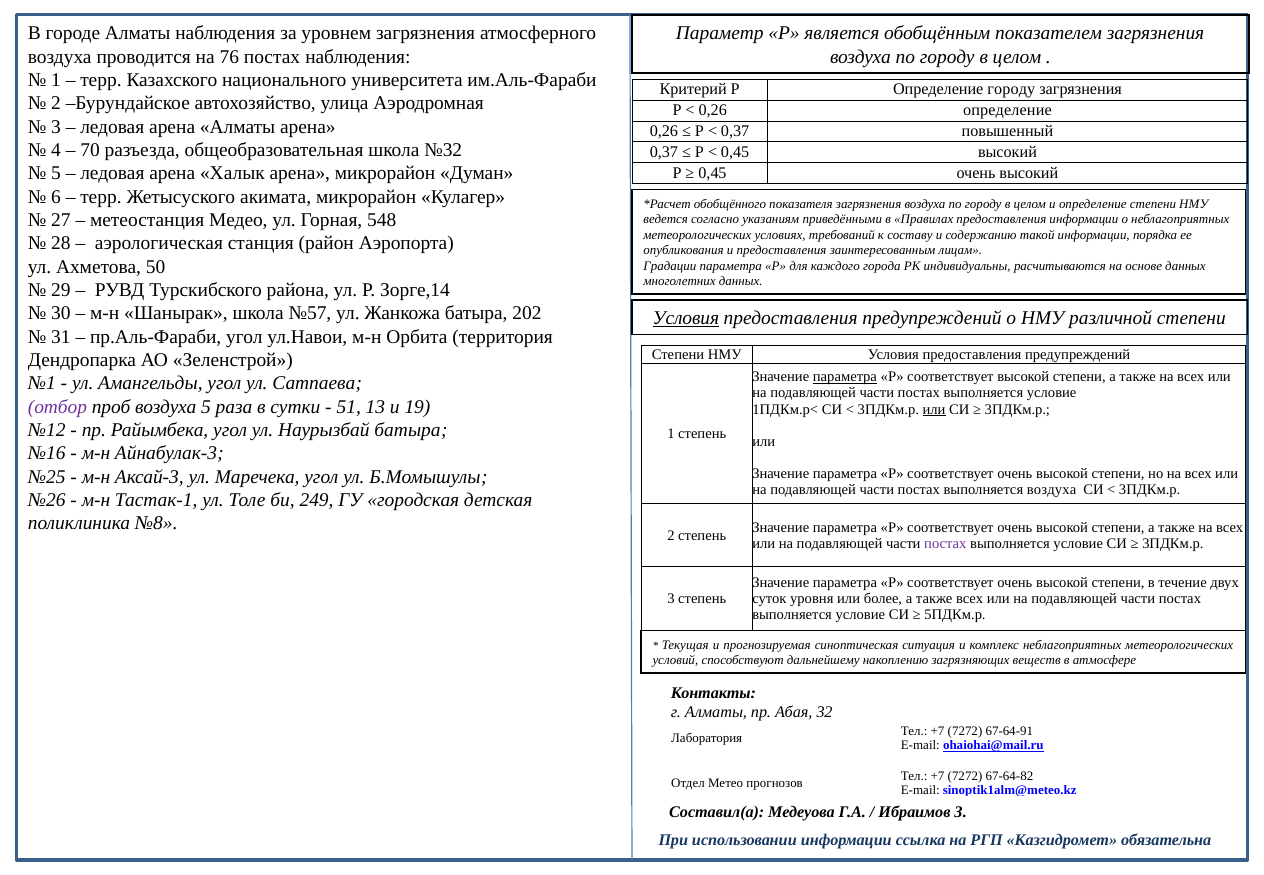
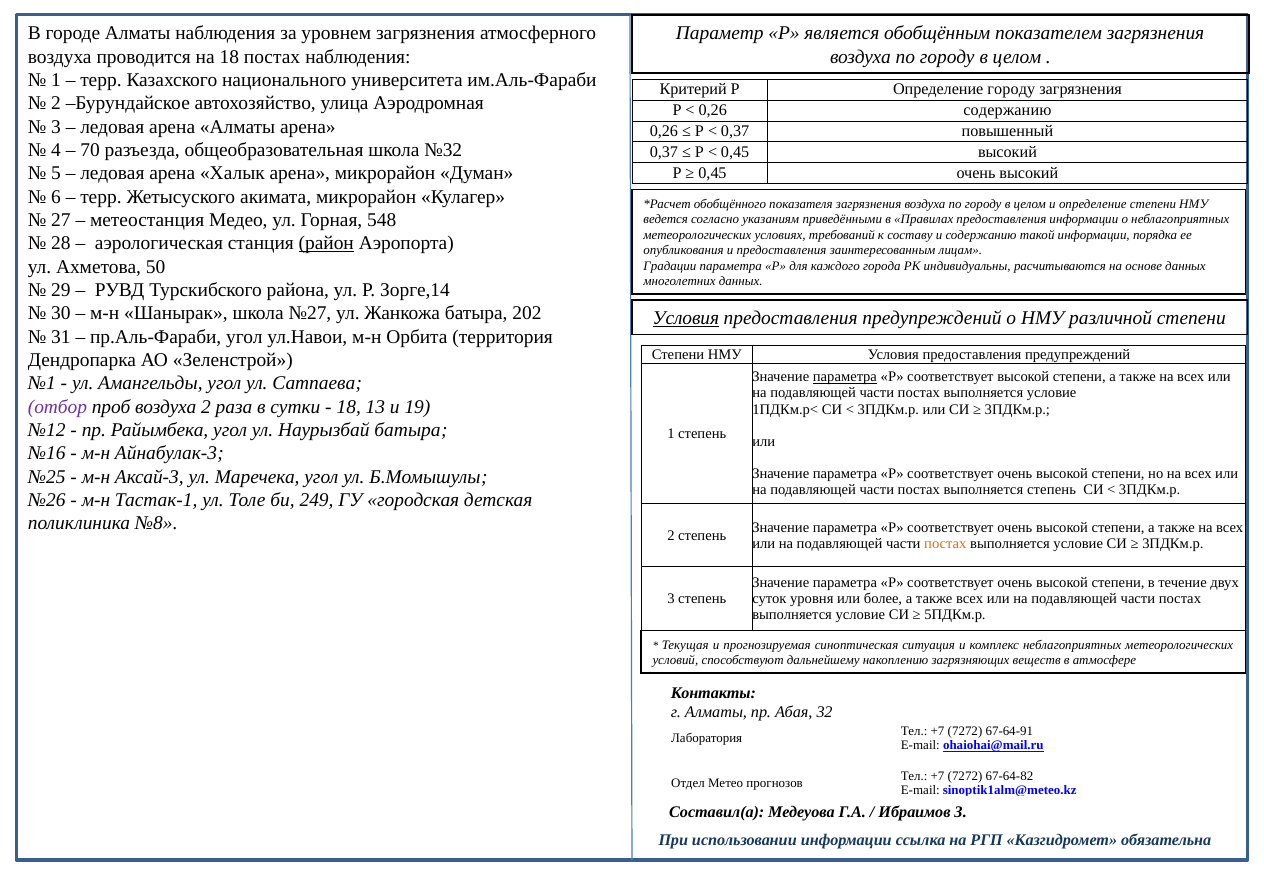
на 76: 76 -> 18
0,26 определение: определение -> содержанию
район underline: none -> present
№57: №57 -> №27
воздуха 5: 5 -> 2
51 at (349, 407): 51 -> 18
или at (934, 409) underline: present -> none
выполняется воздуха: воздуха -> степень
постах at (945, 543) colour: purple -> orange
